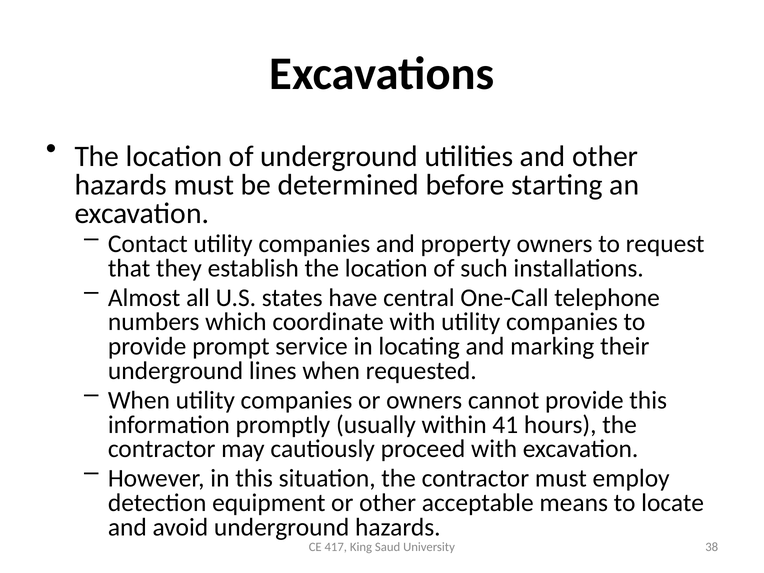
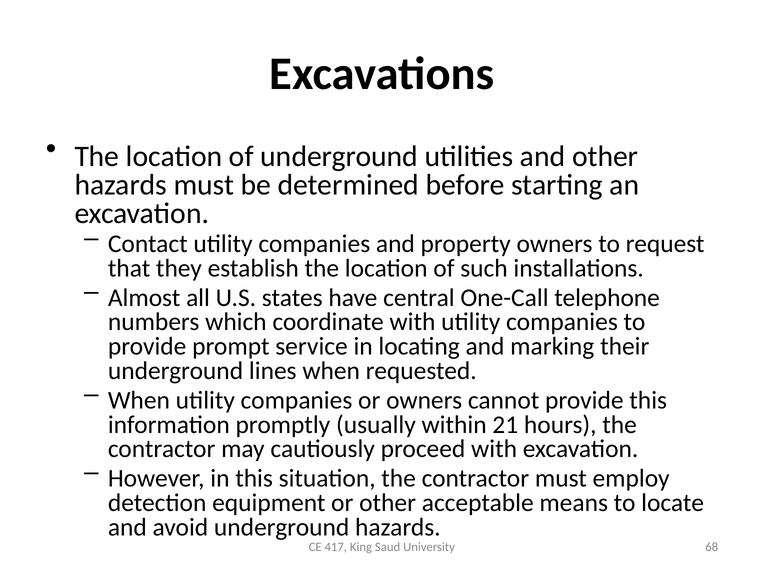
41: 41 -> 21
38: 38 -> 68
